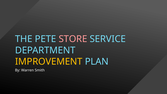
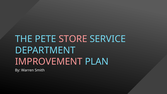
IMPROVEMENT colour: yellow -> pink
